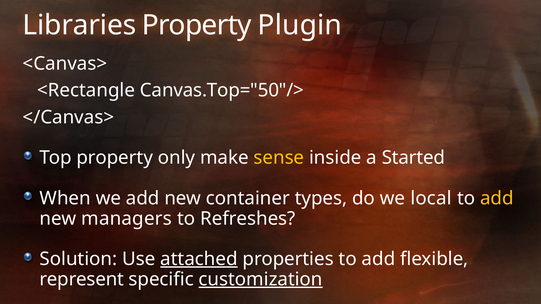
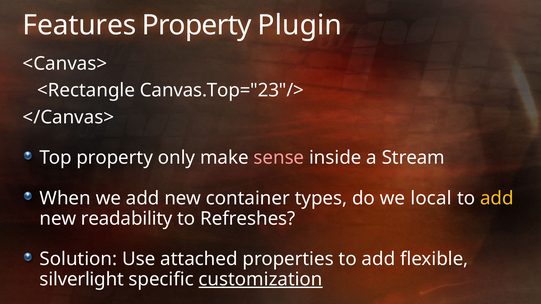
Libraries: Libraries -> Features
Canvas.Top="50"/>: Canvas.Top="50"/> -> Canvas.Top="23"/>
sense colour: yellow -> pink
Started: Started -> Stream
managers: managers -> readability
attached underline: present -> none
represent: represent -> silverlight
